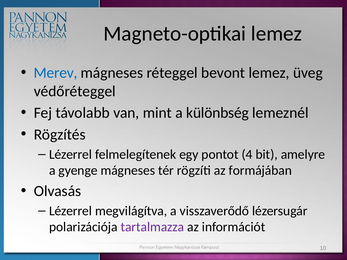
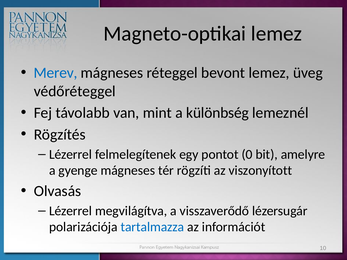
4: 4 -> 0
formájában: formájában -> viszonyított
tartalmazza colour: purple -> blue
